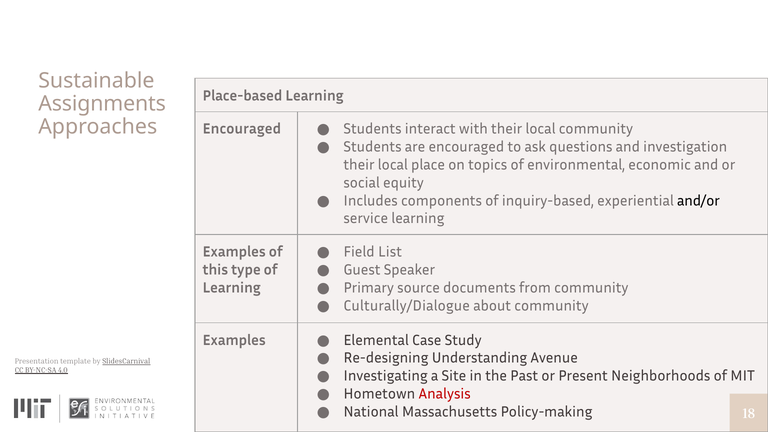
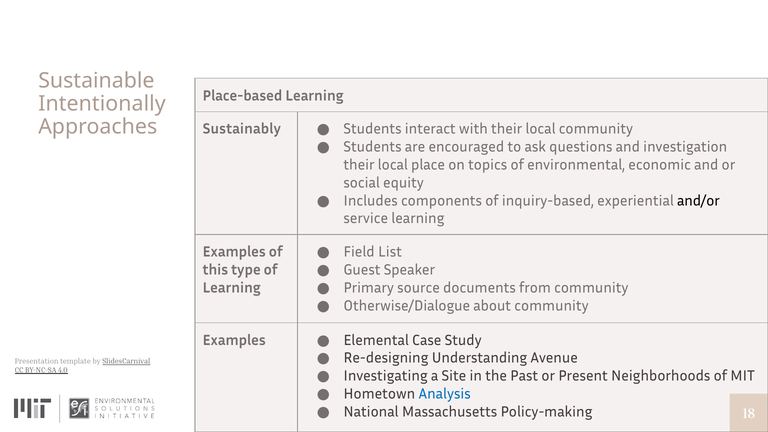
Assignments: Assignments -> Intentionally
Encouraged at (242, 129): Encouraged -> Sustainably
Culturally/Dialogue: Culturally/Dialogue -> Otherwise/Dialogue
Analysis colour: red -> blue
